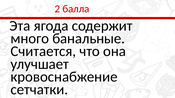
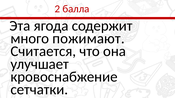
банальные: банальные -> пожимают
